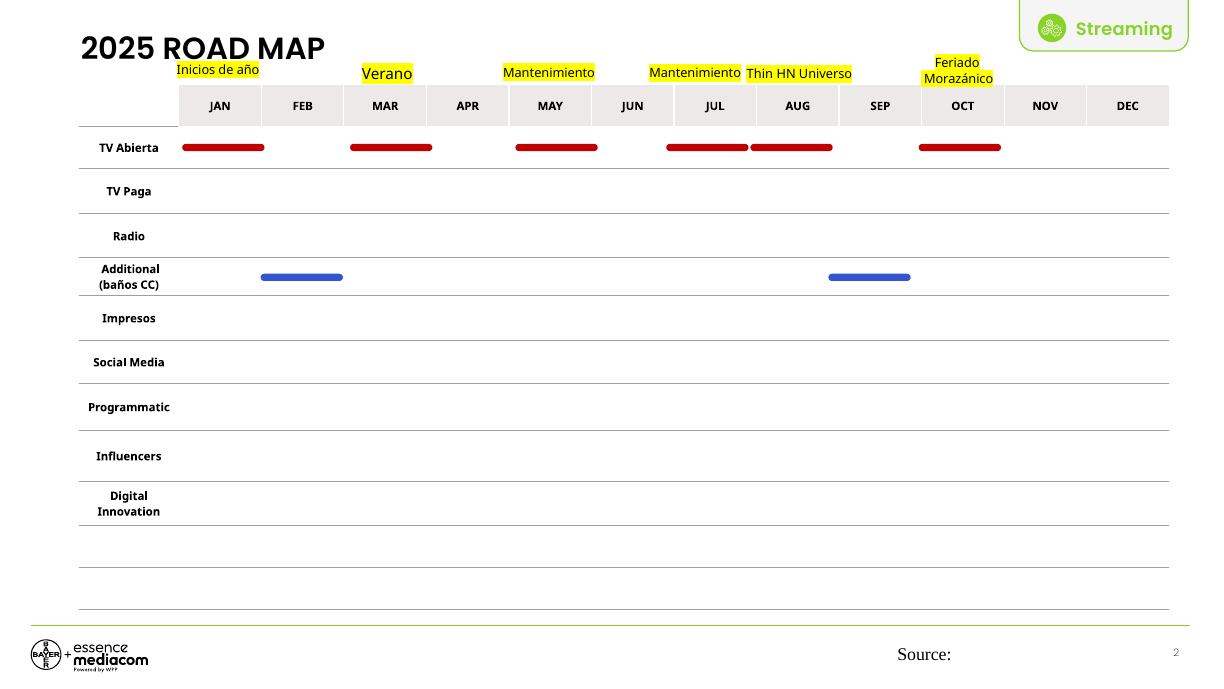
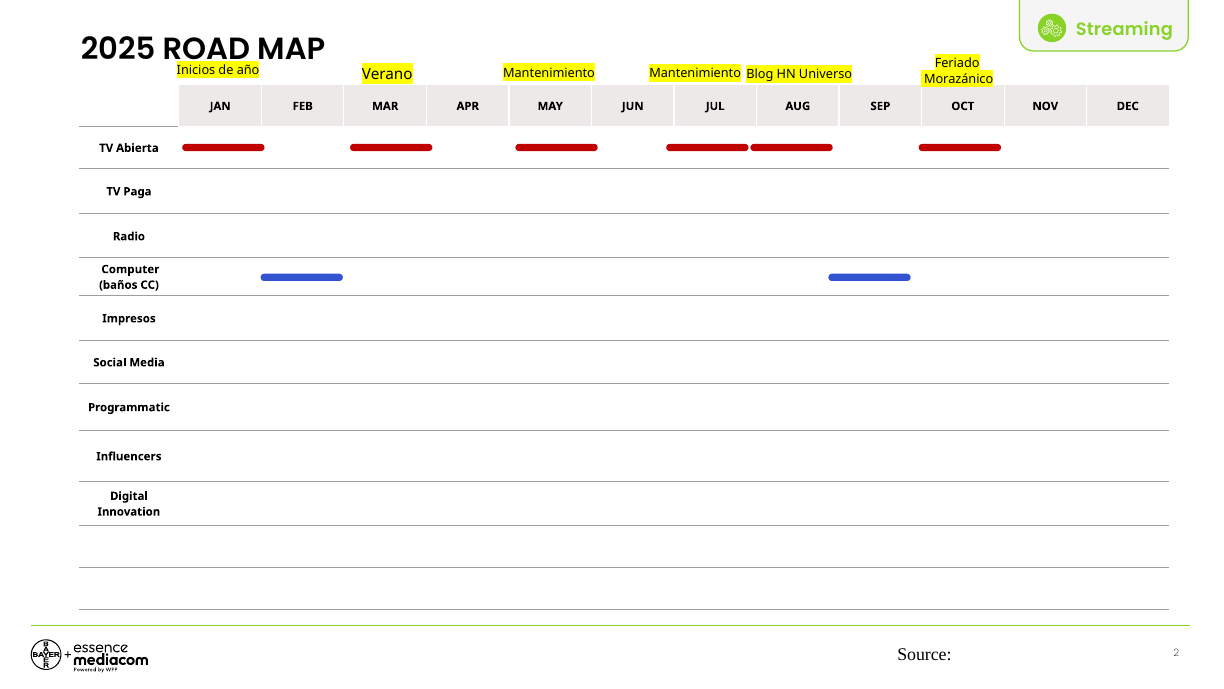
Thin: Thin -> Blog
Additional: Additional -> Computer
